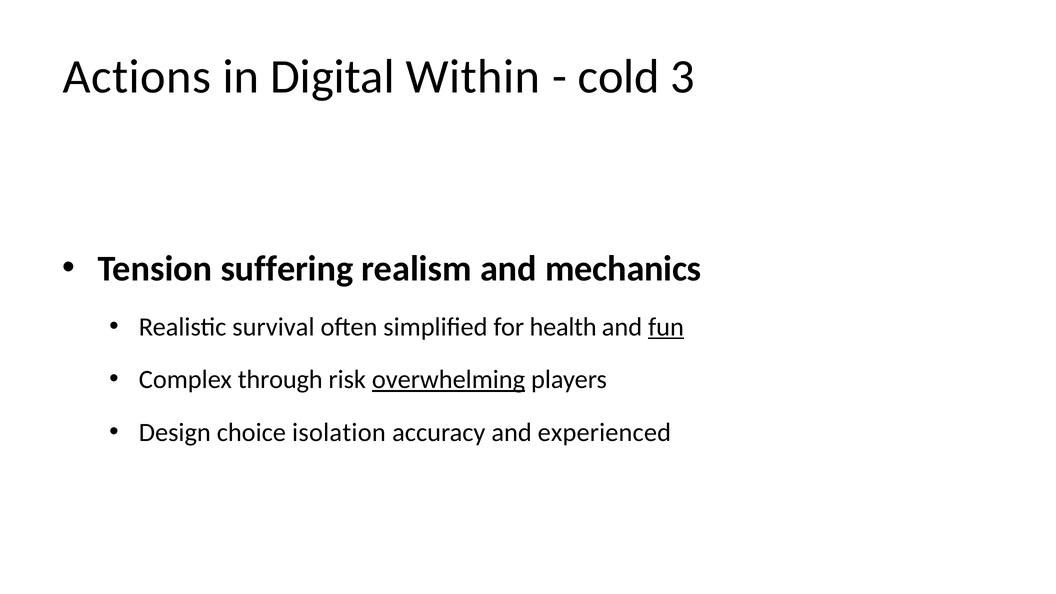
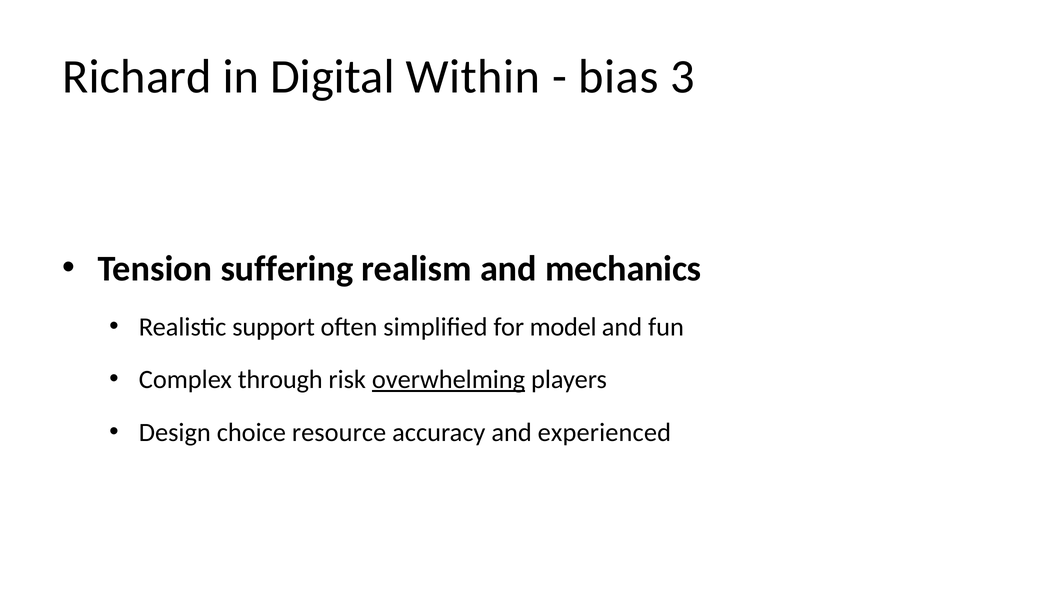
Actions: Actions -> Richard
cold: cold -> bias
survival: survival -> support
health: health -> model
fun underline: present -> none
isolation: isolation -> resource
